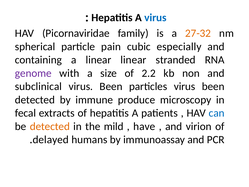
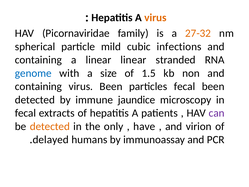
virus at (155, 18) colour: blue -> orange
pain: pain -> mild
especially: especially -> infections
genome colour: purple -> blue
2.2: 2.2 -> 1.5
subclinical at (38, 86): subclinical -> containing
particles virus: virus -> fecal
produce: produce -> jaundice
can colour: blue -> purple
mild: mild -> only
